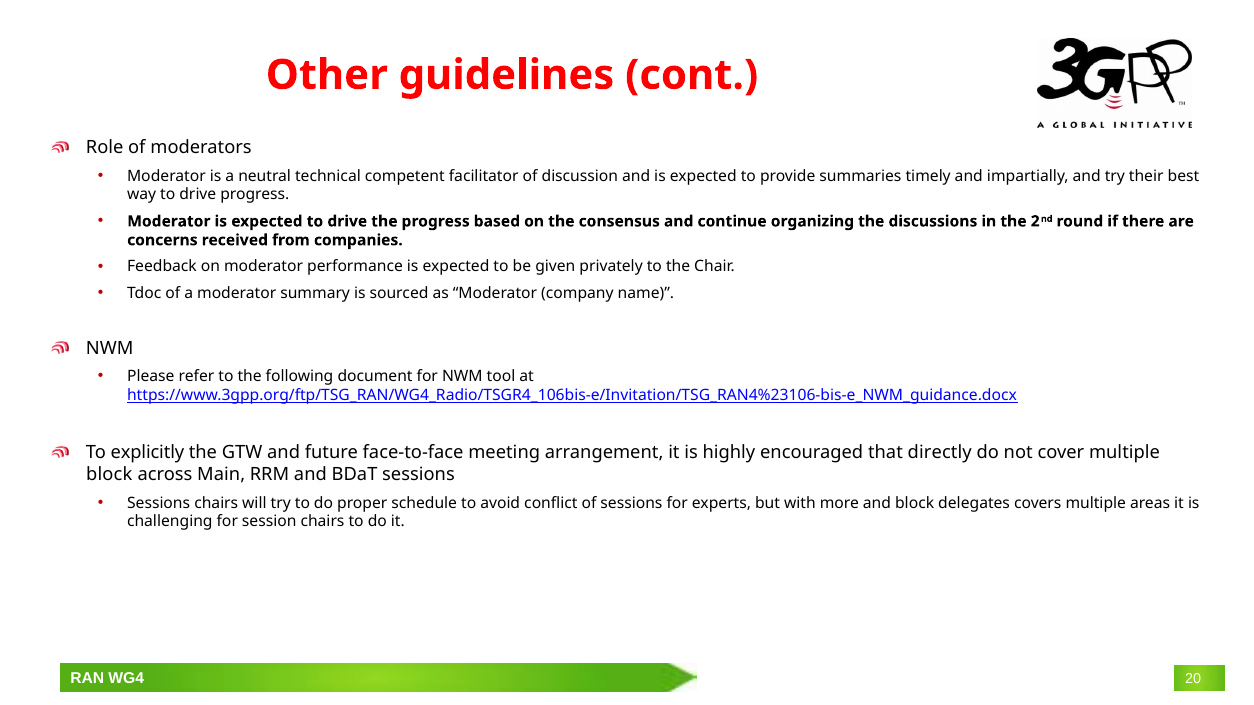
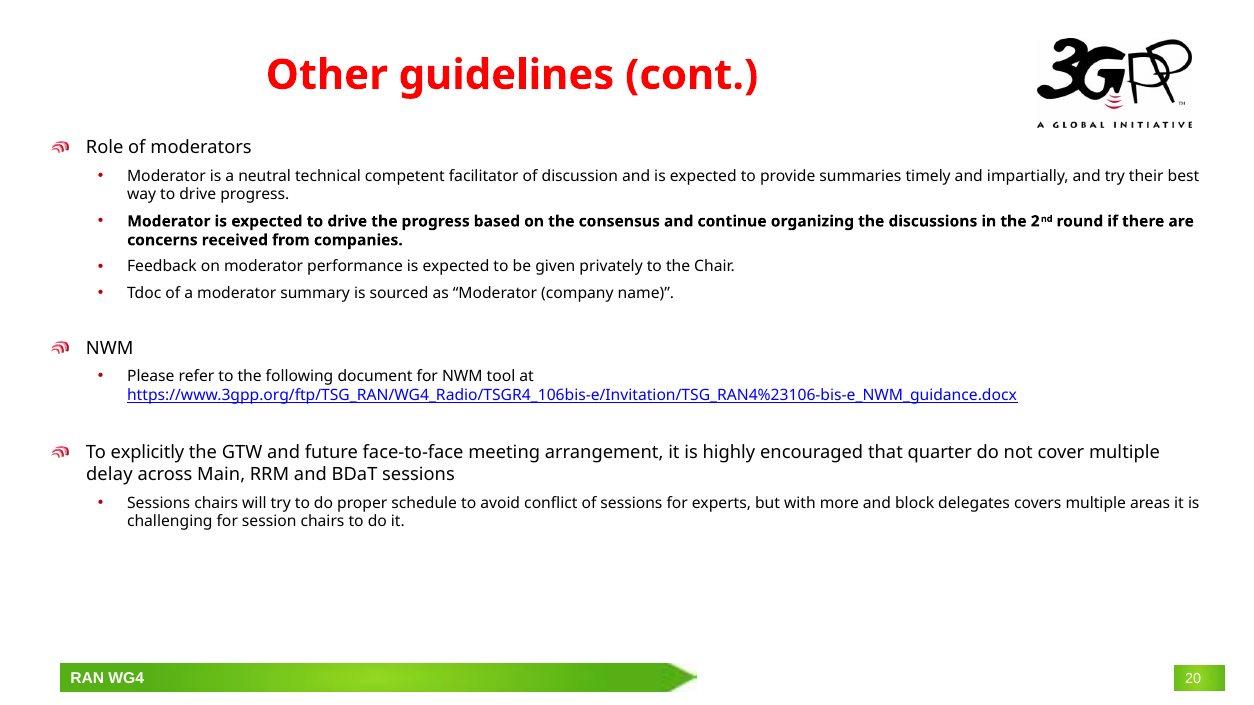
directly: directly -> quarter
block at (109, 475): block -> delay
